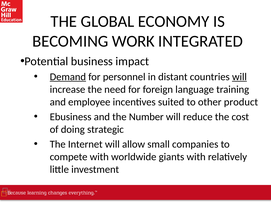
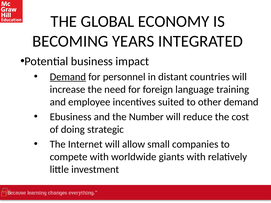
WORK: WORK -> YEARS
will at (239, 77) underline: present -> none
other product: product -> demand
